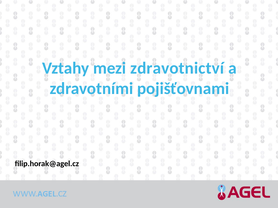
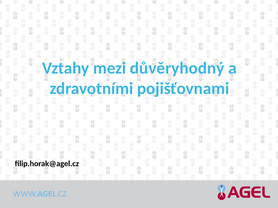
zdravotnictví: zdravotnictví -> důvěryhodný
